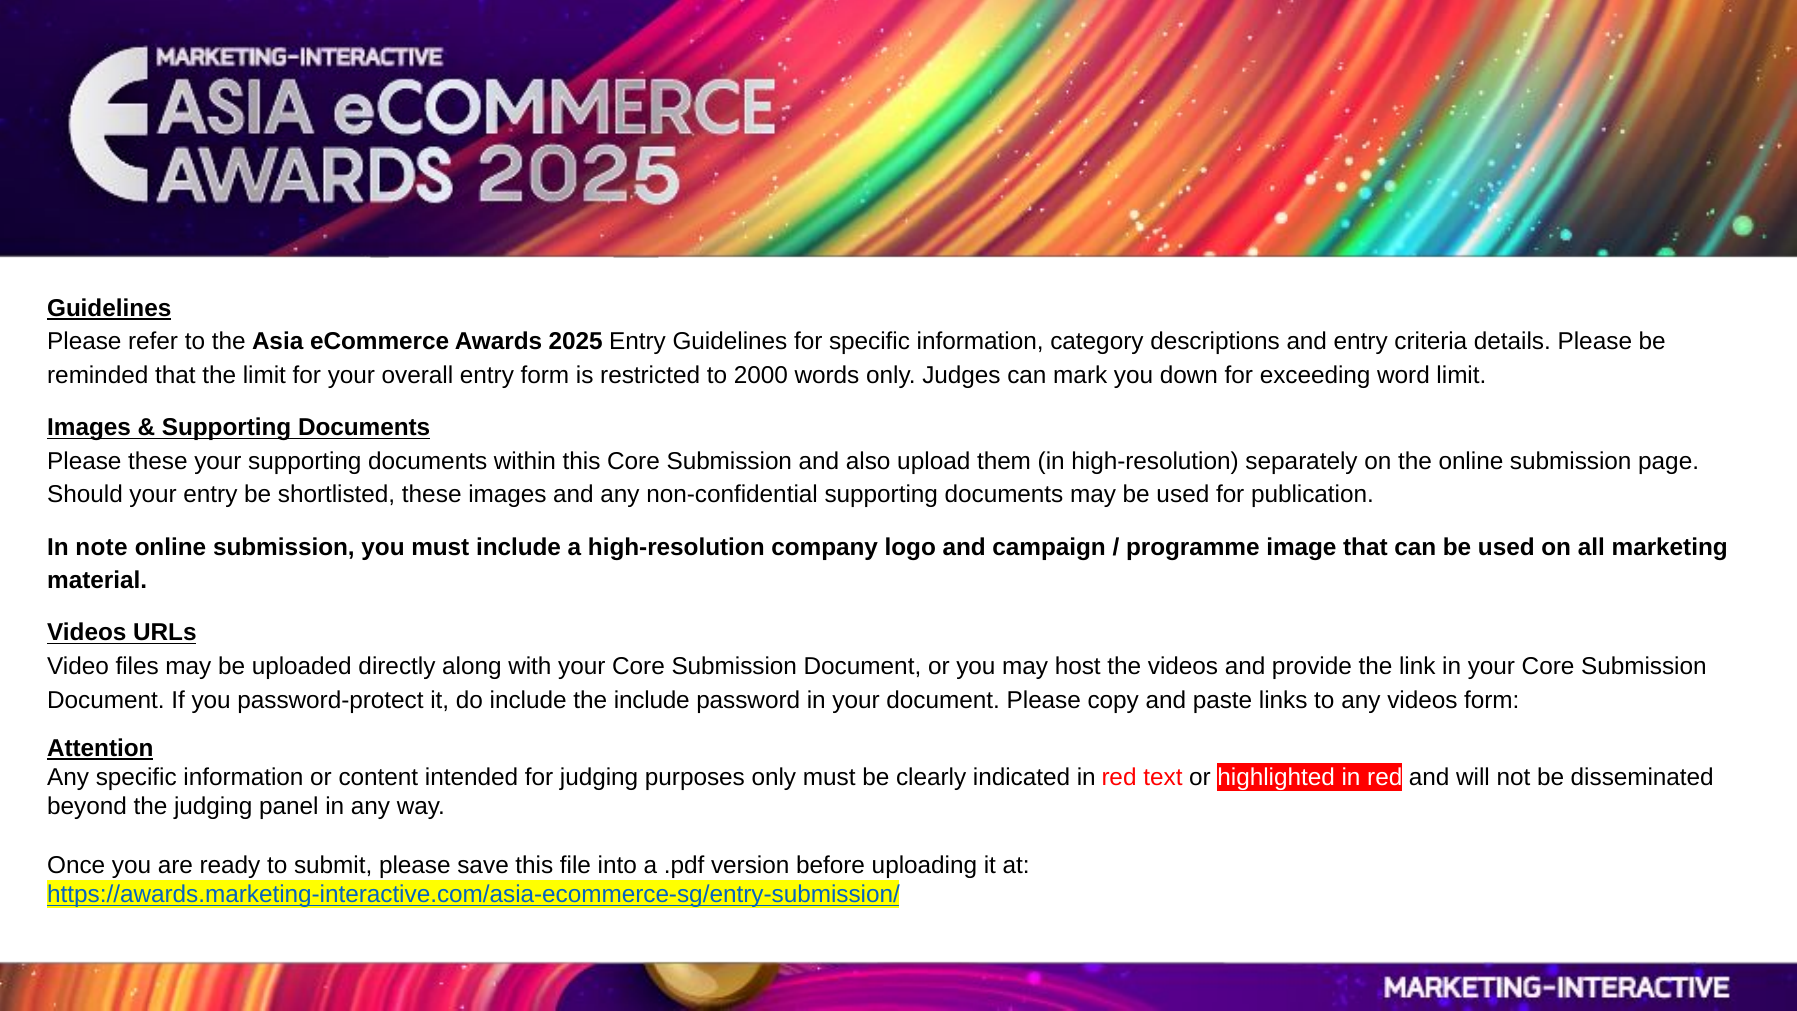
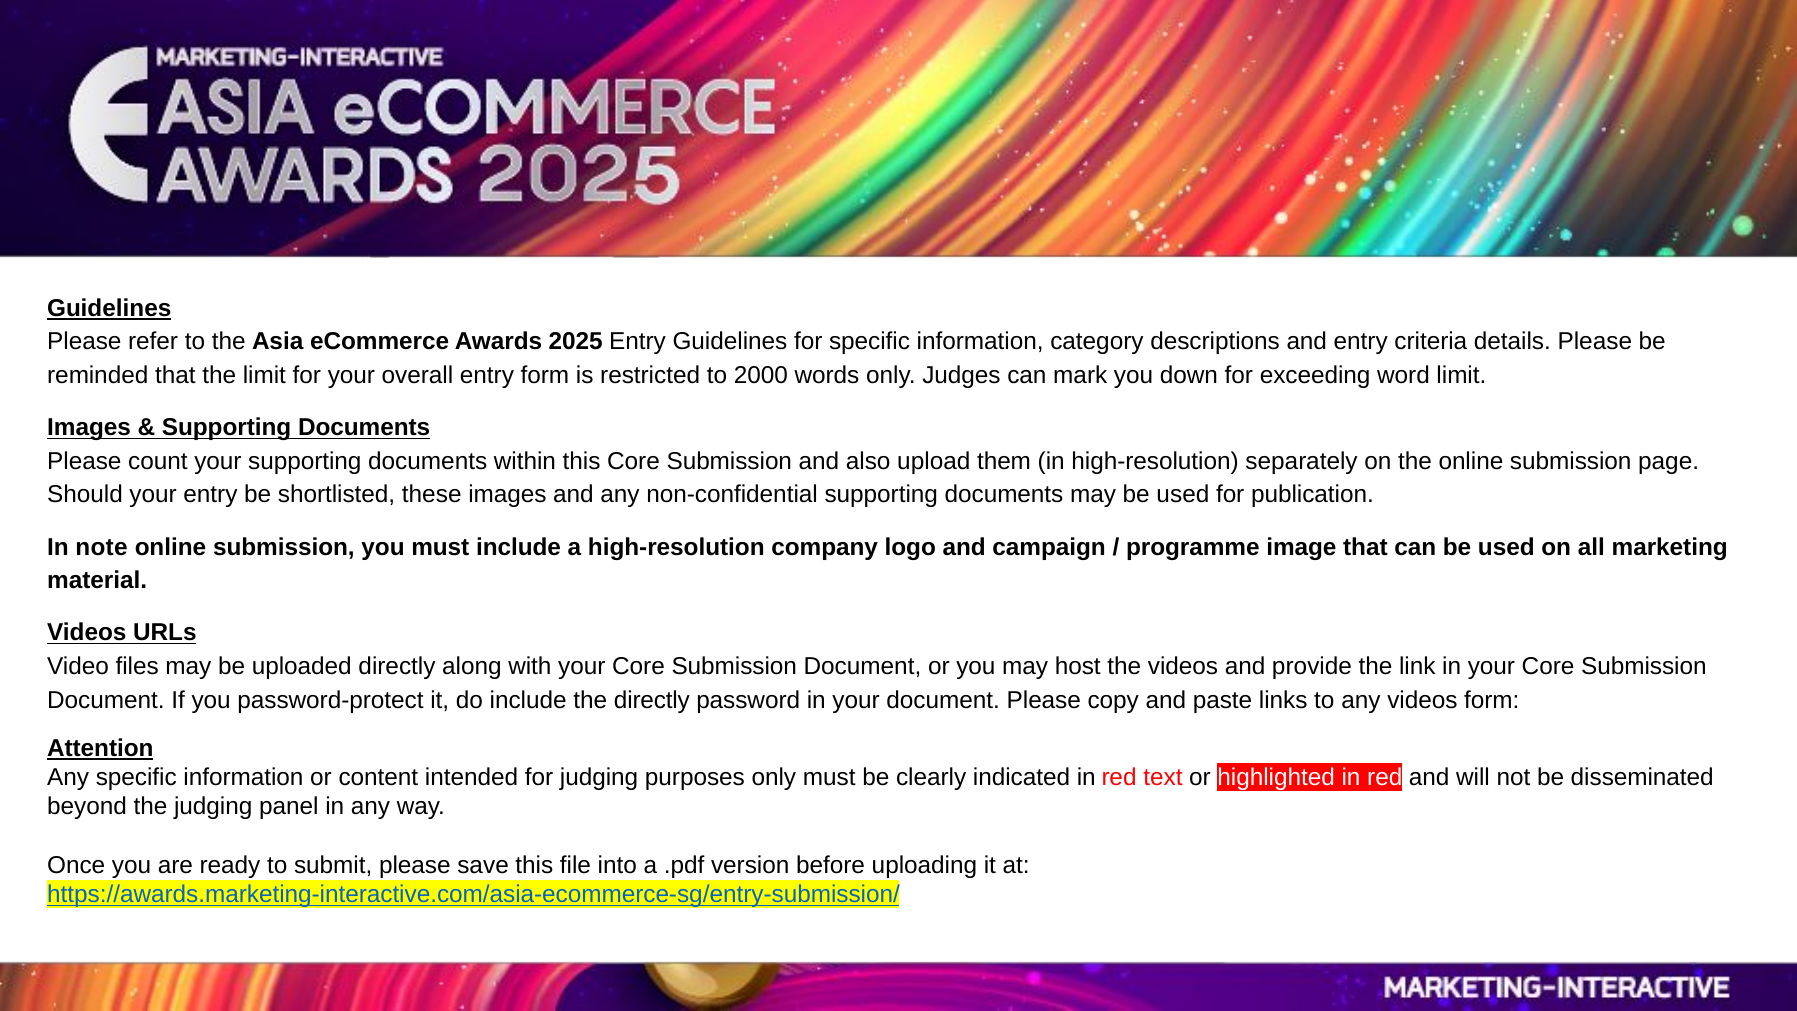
Please these: these -> count
the include: include -> directly
